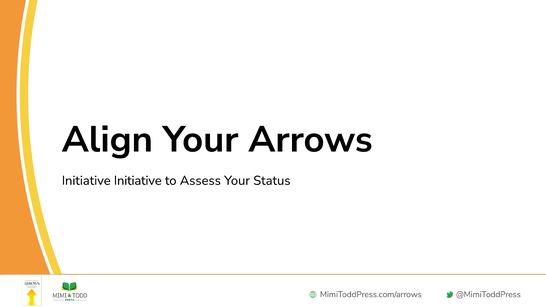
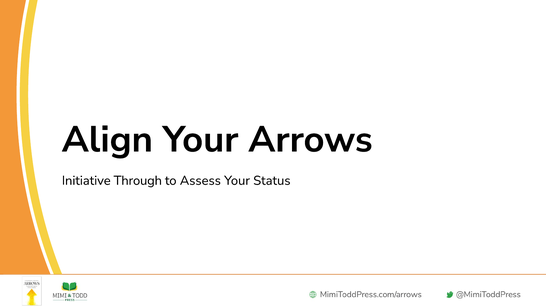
Initiative Initiative: Initiative -> Through
